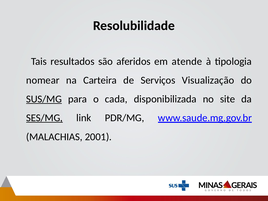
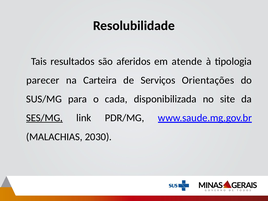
nomear: nomear -> parecer
Visualização: Visualização -> Orientações
SUS/MG underline: present -> none
2001: 2001 -> 2030
